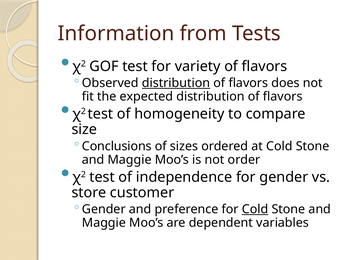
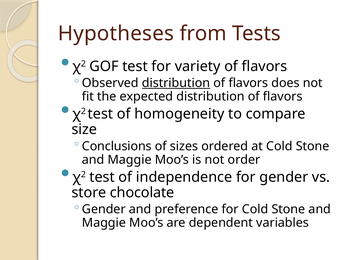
Information: Information -> Hypotheses
customer: customer -> chocolate
Cold at (255, 209) underline: present -> none
